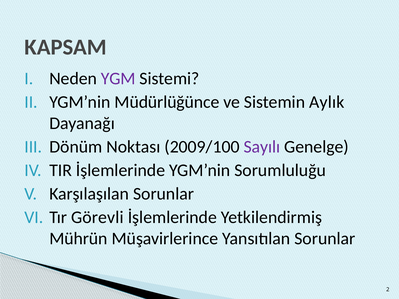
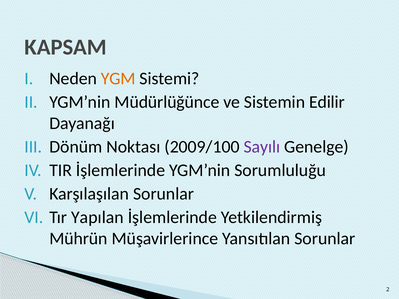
YGM colour: purple -> orange
Aylık: Aylık -> Edilir
Görevli: Görevli -> Yapılan
